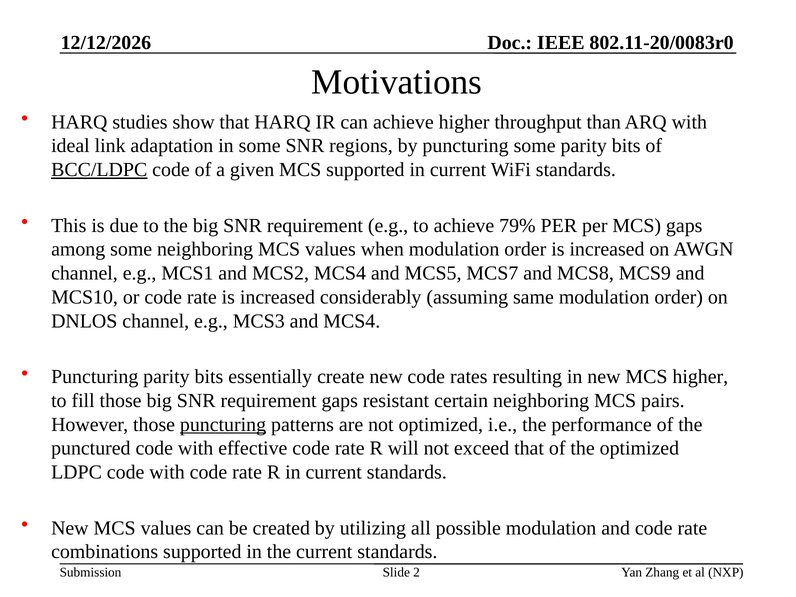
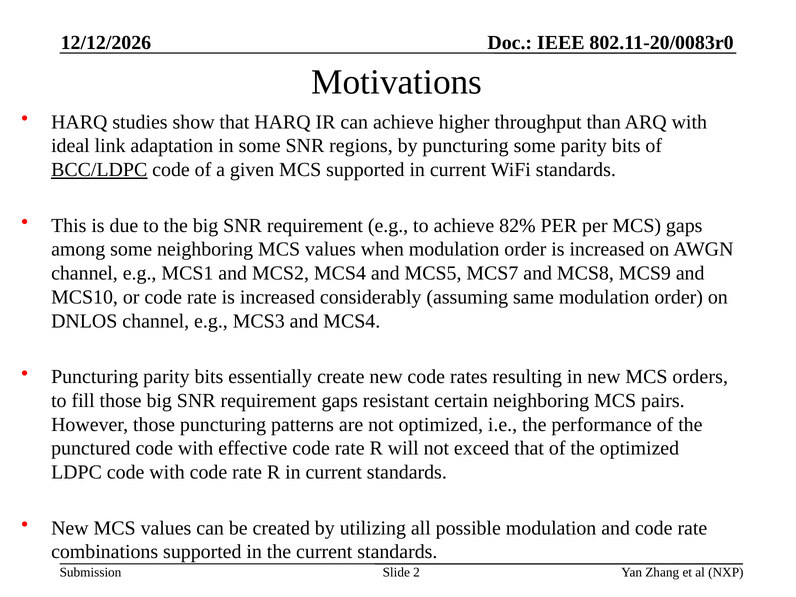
79%: 79% -> 82%
MCS higher: higher -> orders
puncturing at (223, 424) underline: present -> none
